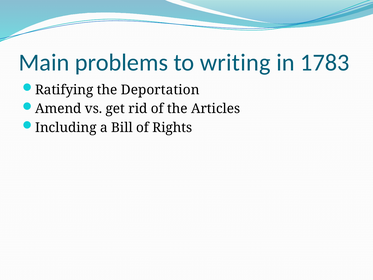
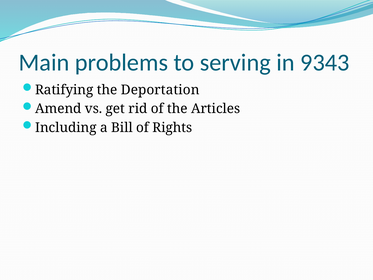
writing: writing -> serving
1783: 1783 -> 9343
